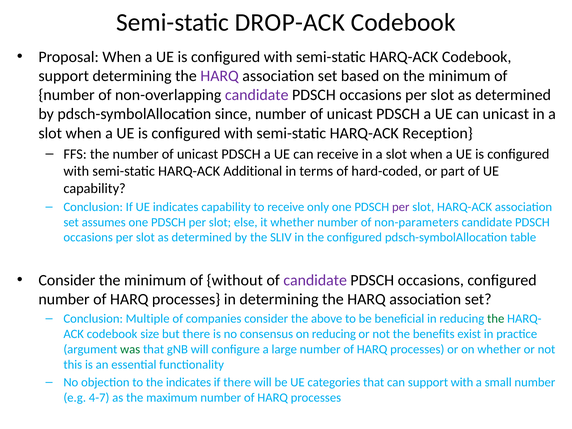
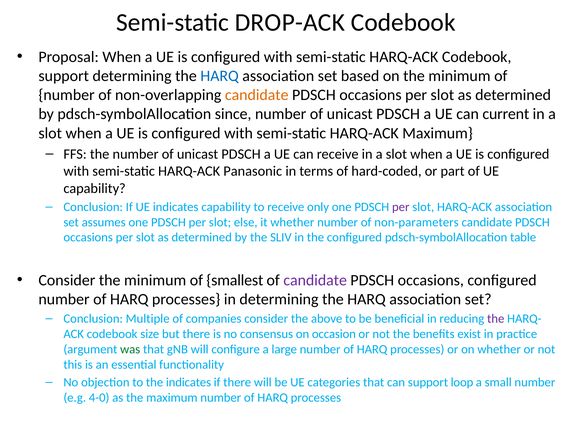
HARQ at (220, 76) colour: purple -> blue
candidate at (257, 95) colour: purple -> orange
can unicast: unicast -> current
HARQ-ACK Reception: Reception -> Maximum
Additional: Additional -> Panasonic
without: without -> smallest
the at (496, 319) colour: green -> purple
on reducing: reducing -> occasion
support with: with -> loop
4-7: 4-7 -> 4-0
